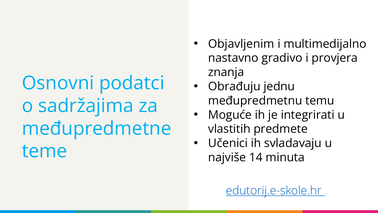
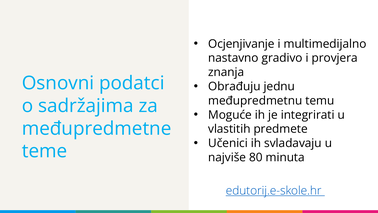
Objavljenim: Objavljenim -> Ocjenjivanje
14: 14 -> 80
